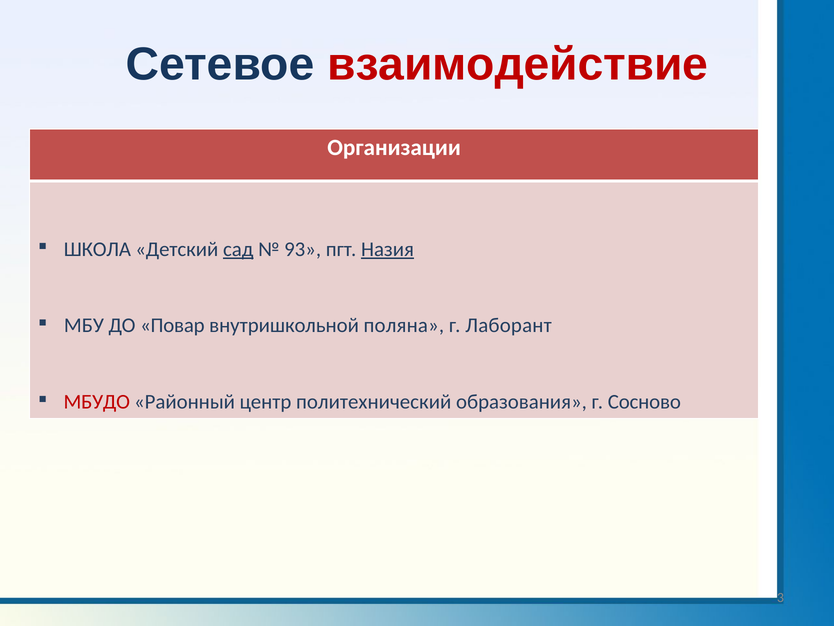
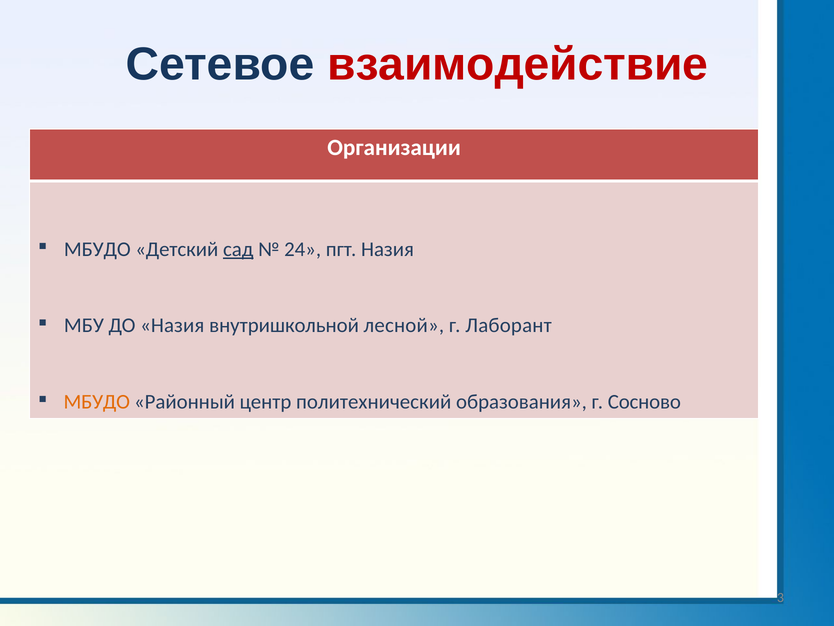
ШКОЛА at (97, 249): ШКОЛА -> МБУДО
93: 93 -> 24
Назия at (387, 249) underline: present -> none
ДО Повар: Повар -> Назия
поляна: поляна -> лесной
МБУДО at (97, 402) colour: red -> orange
